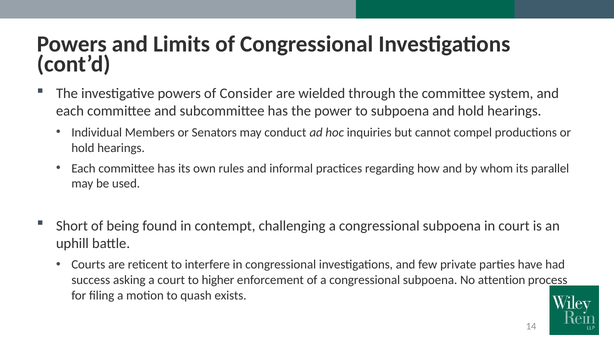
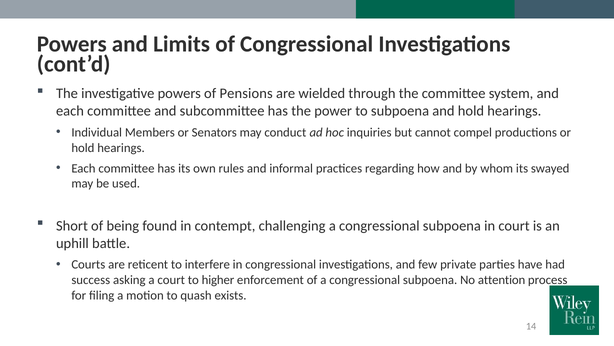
Consider: Consider -> Pensions
parallel: parallel -> swayed
